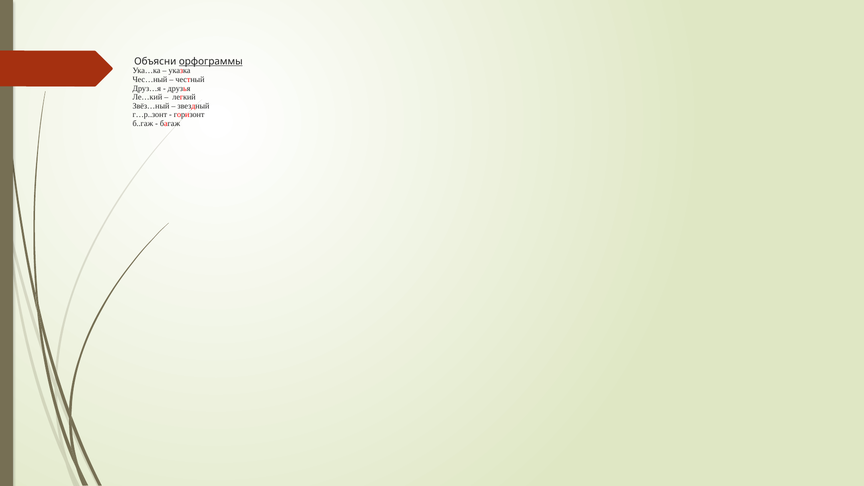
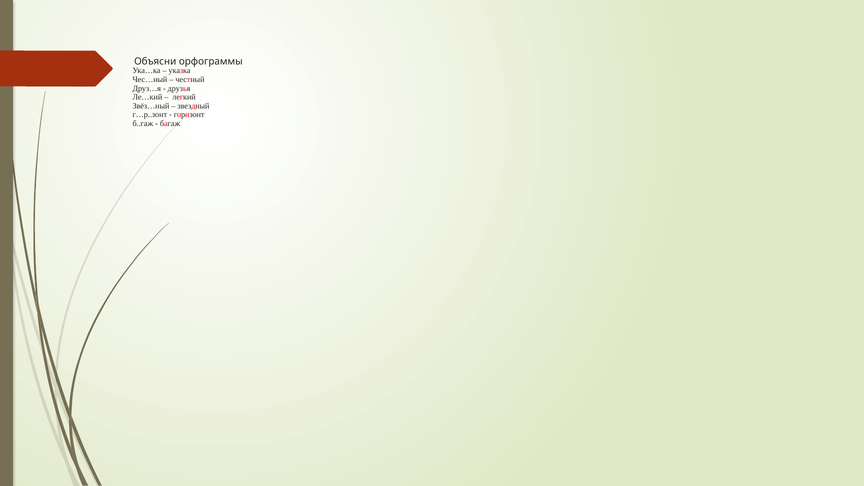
орфограммы underline: present -> none
